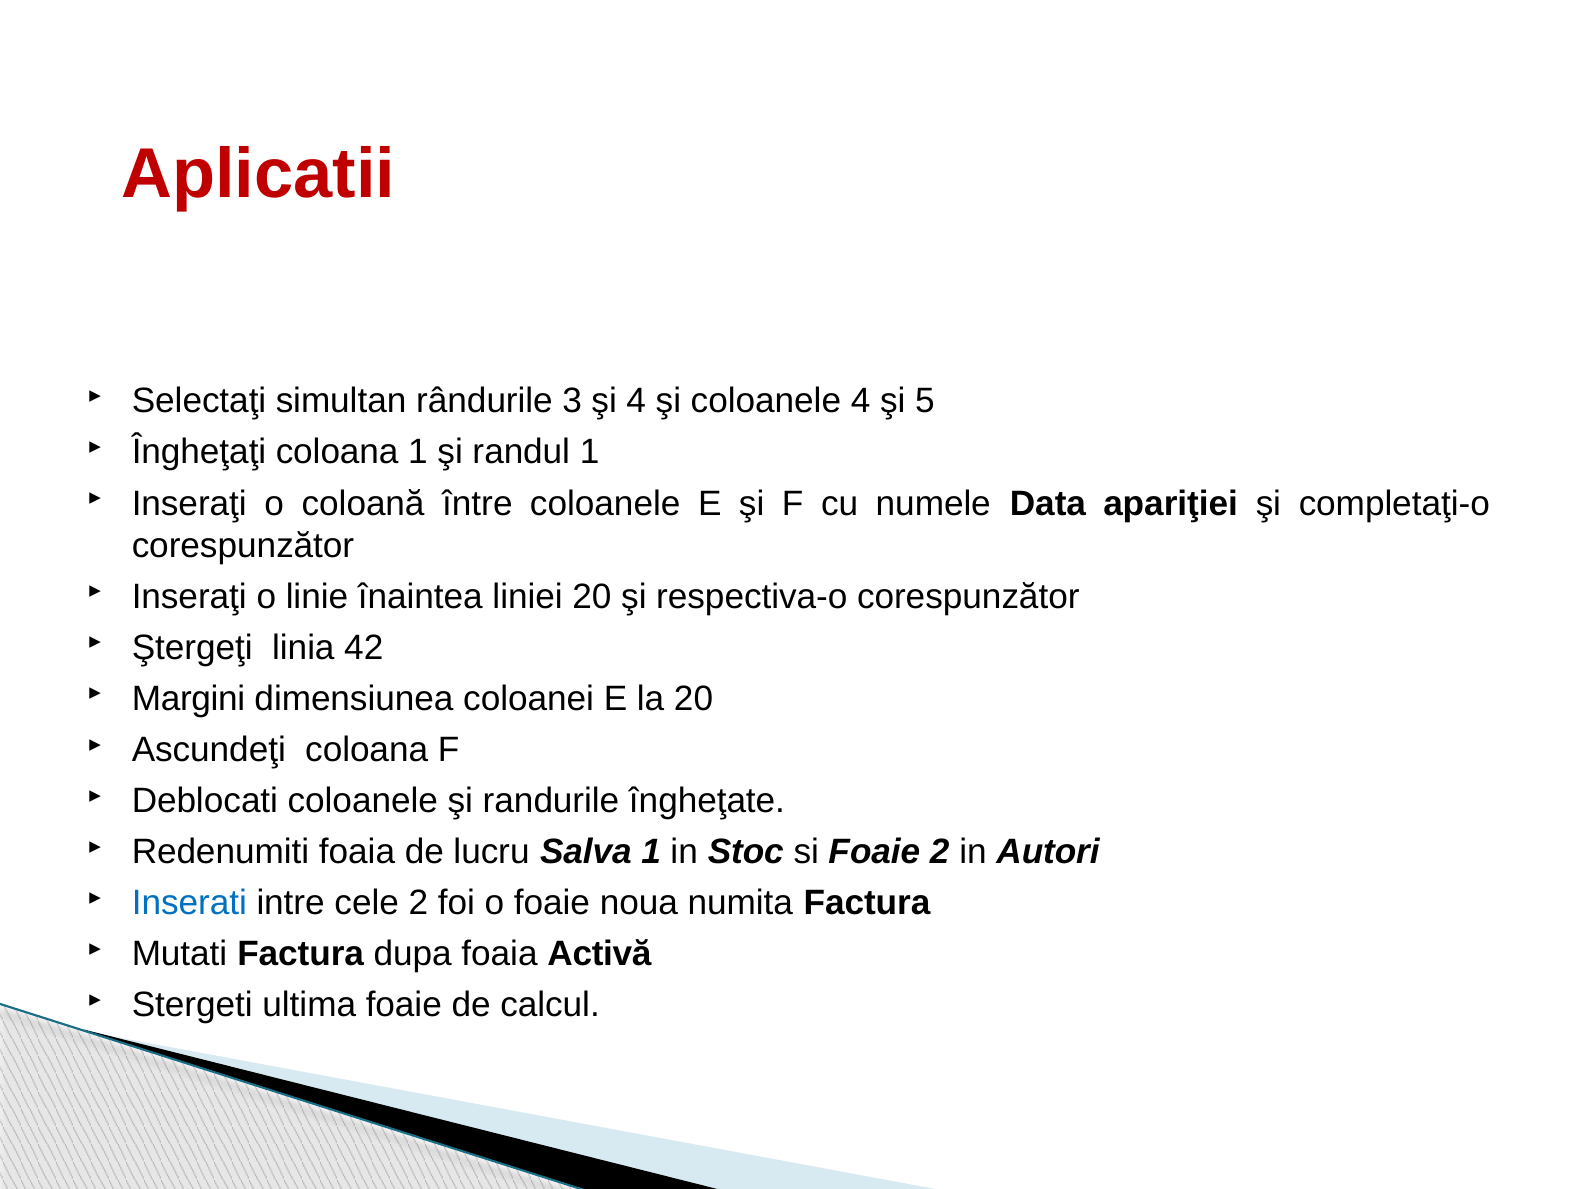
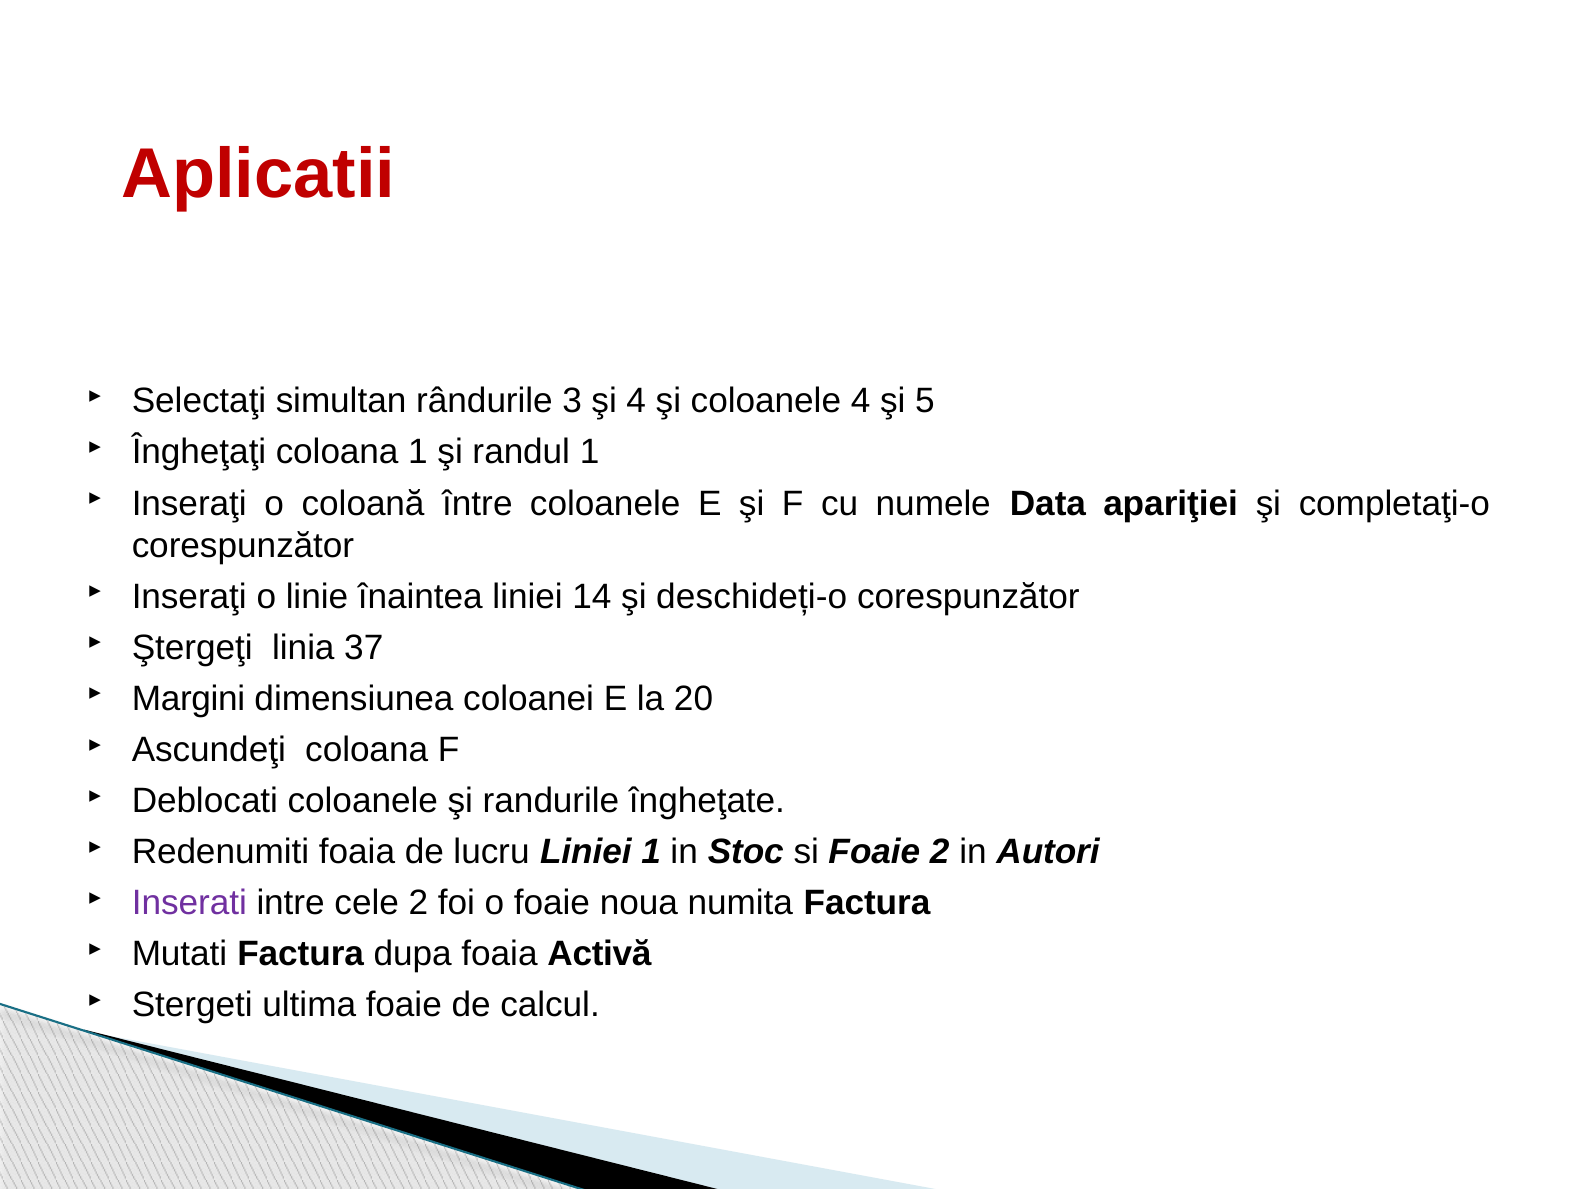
liniei 20: 20 -> 14
respectiva-o: respectiva-o -> deschideți-o
42: 42 -> 37
lucru Salva: Salva -> Liniei
Inserati colour: blue -> purple
